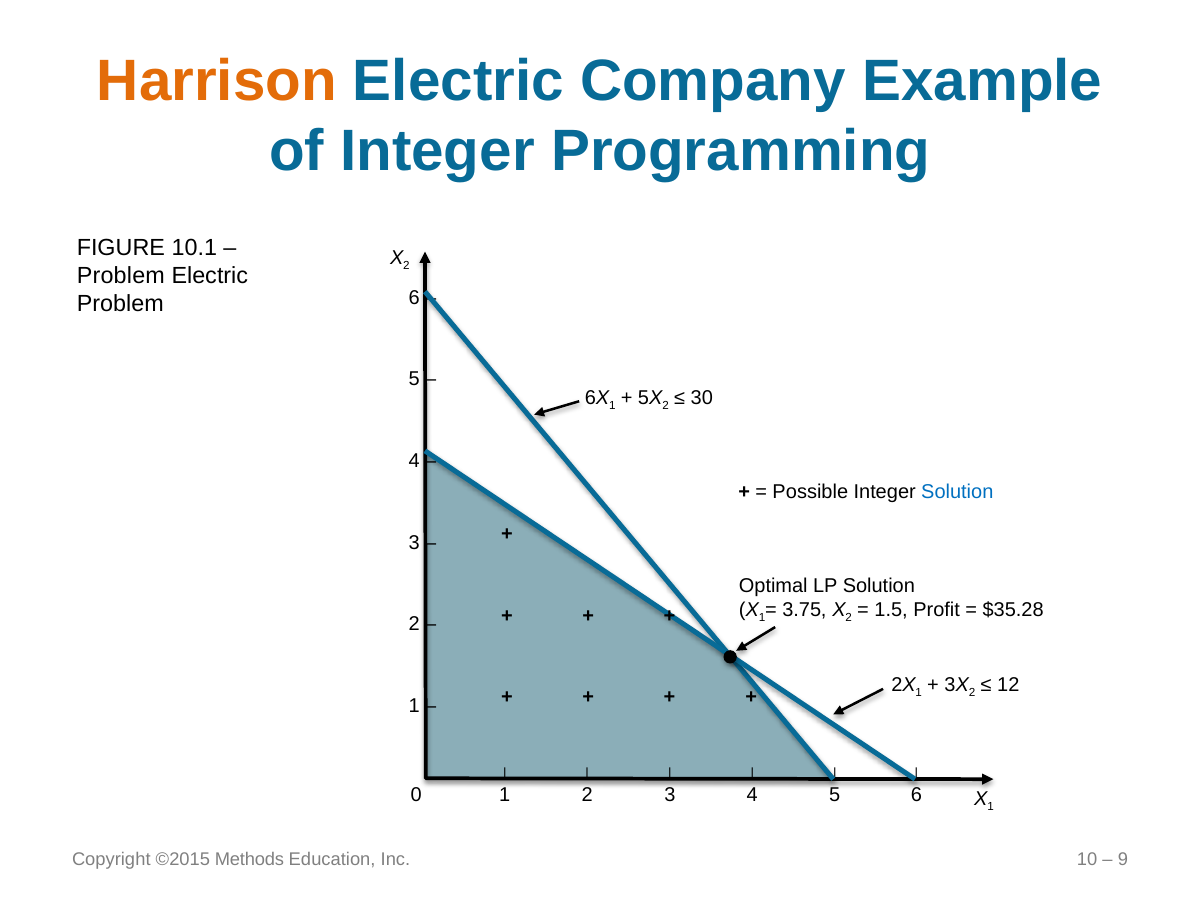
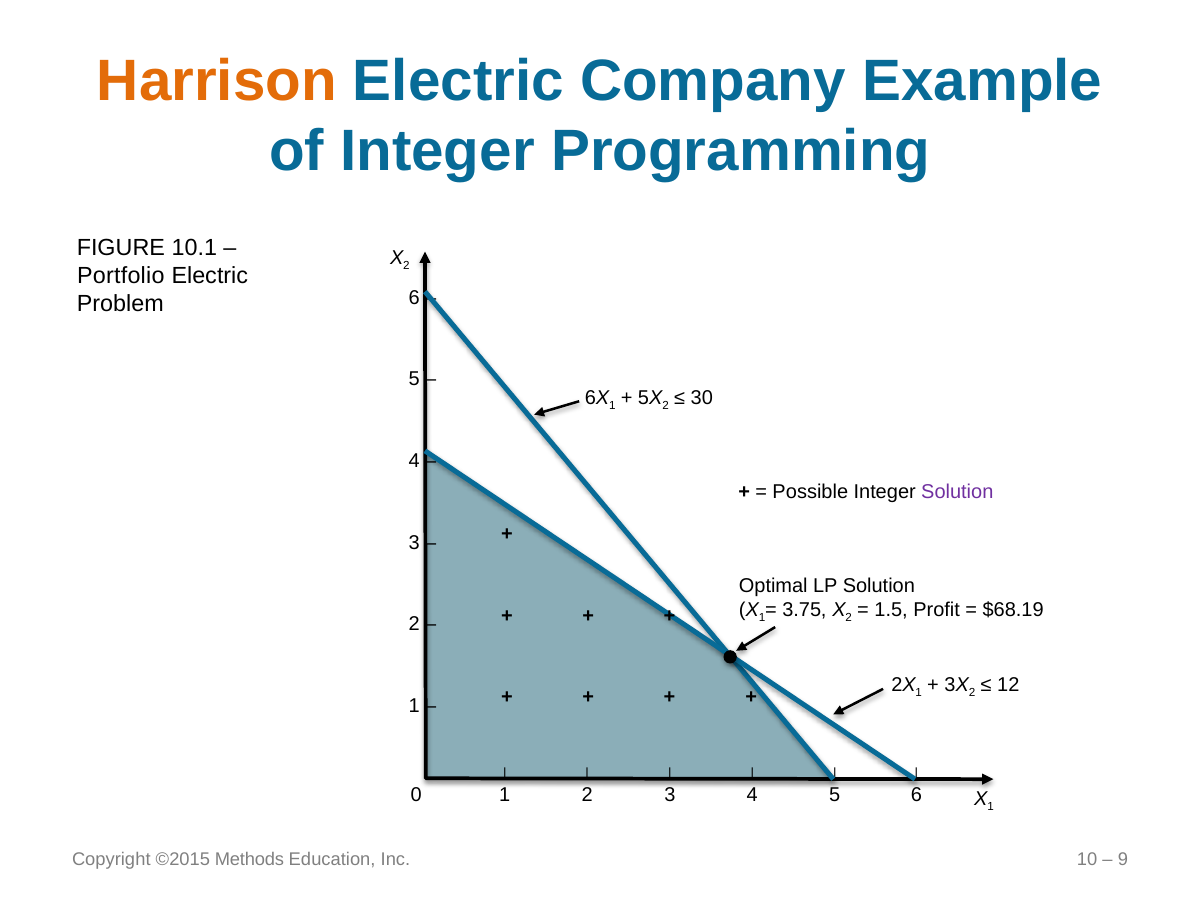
Problem at (121, 276): Problem -> Portfolio
Solution at (957, 492) colour: blue -> purple
$35.28: $35.28 -> $68.19
